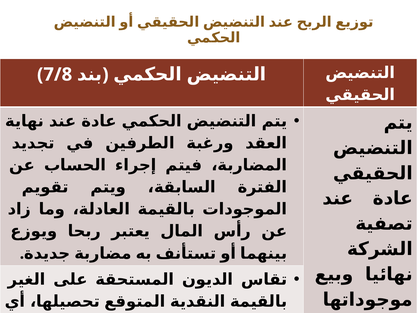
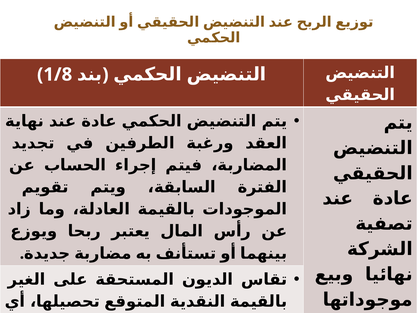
7/8: 7/8 -> 1/8
